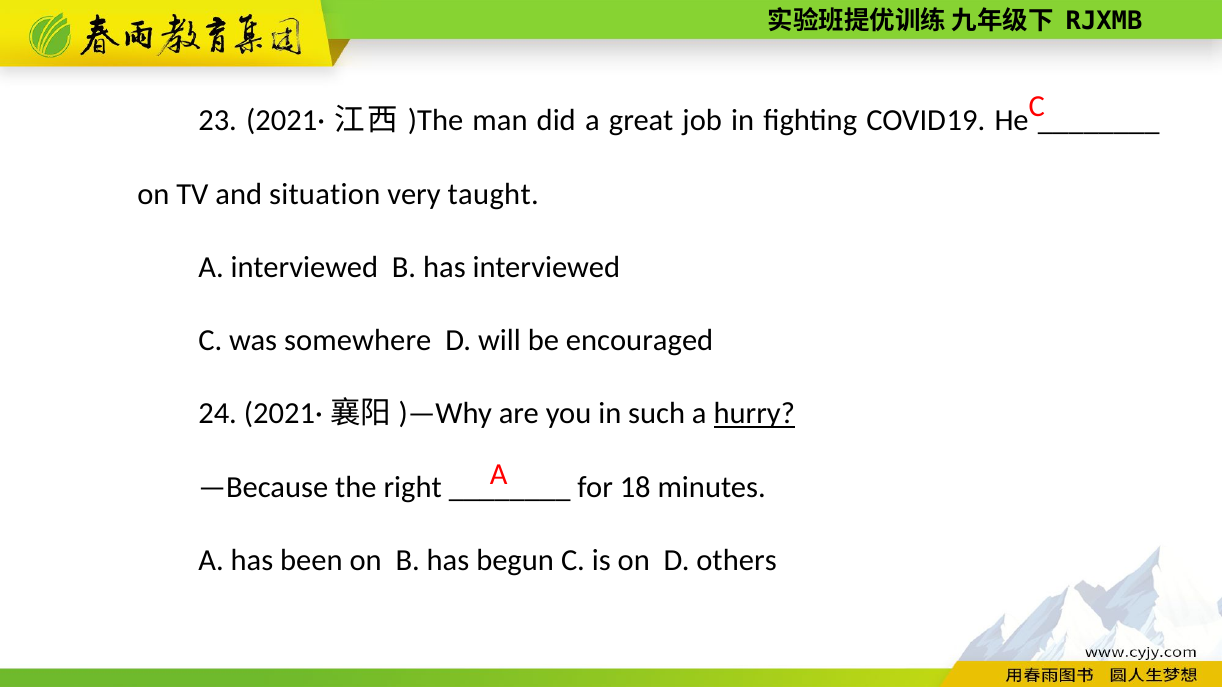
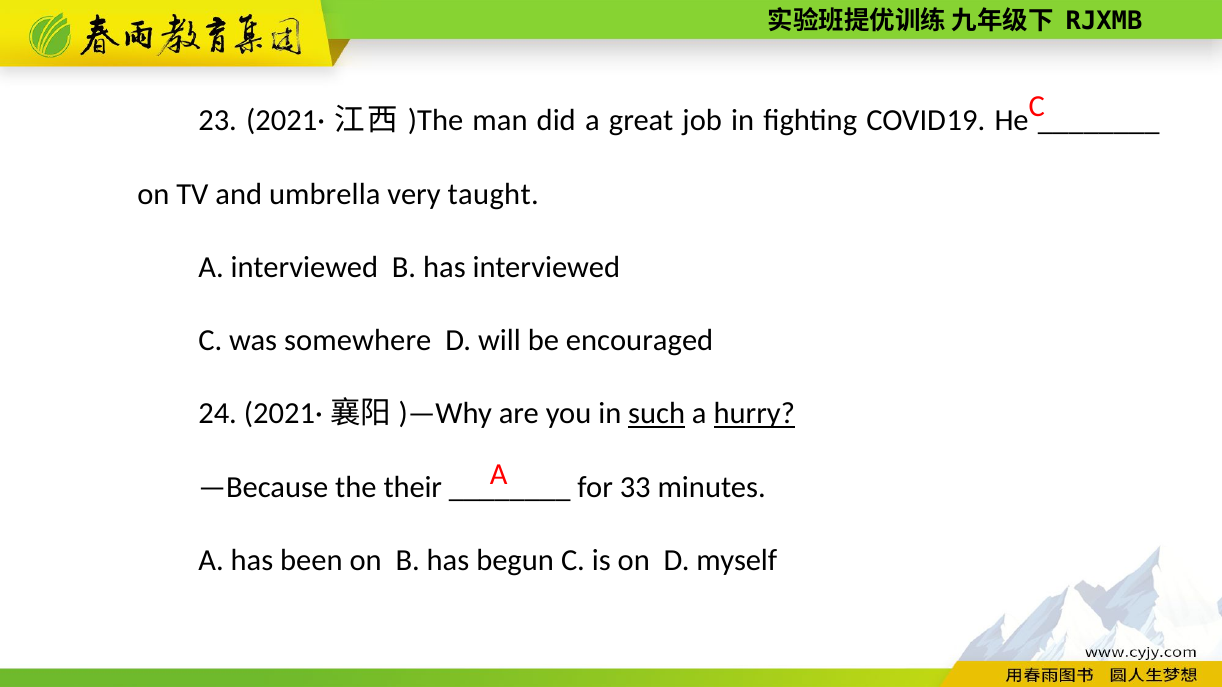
situation: situation -> umbrella
such underline: none -> present
right: right -> their
18: 18 -> 33
others: others -> myself
